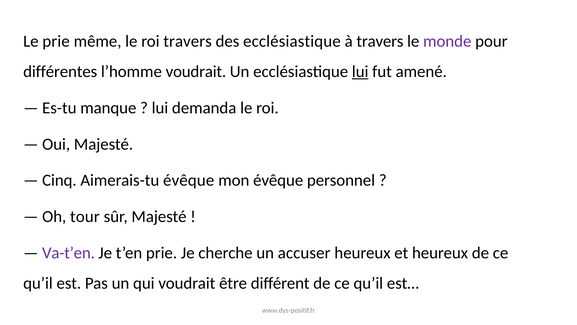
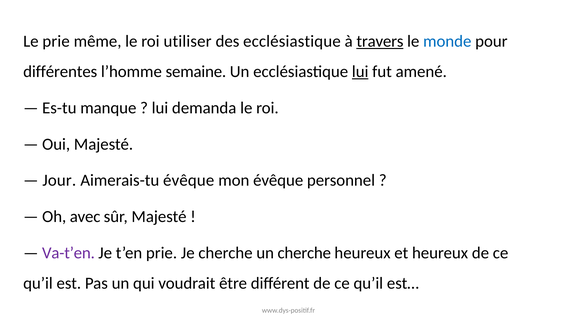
roi travers: travers -> utiliser
travers at (380, 41) underline: none -> present
monde colour: purple -> blue
l’homme voudrait: voudrait -> semaine
Cinq: Cinq -> Jour
tour: tour -> avec
un accuser: accuser -> cherche
